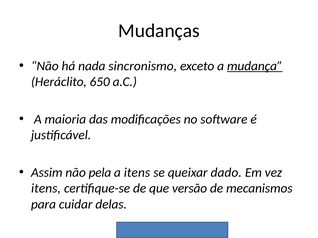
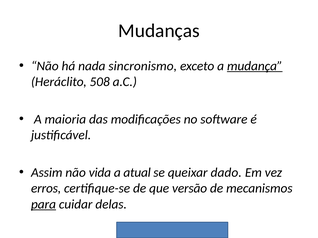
650: 650 -> 508
pela: pela -> vida
a itens: itens -> atual
itens at (46, 189): itens -> erros
para underline: none -> present
